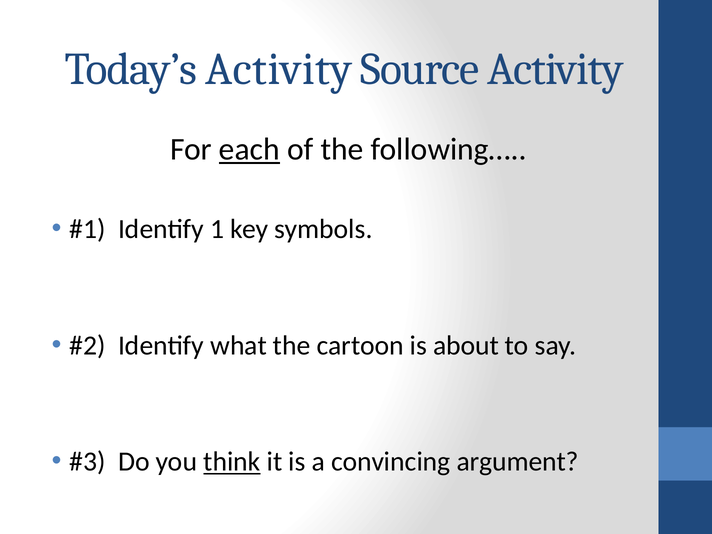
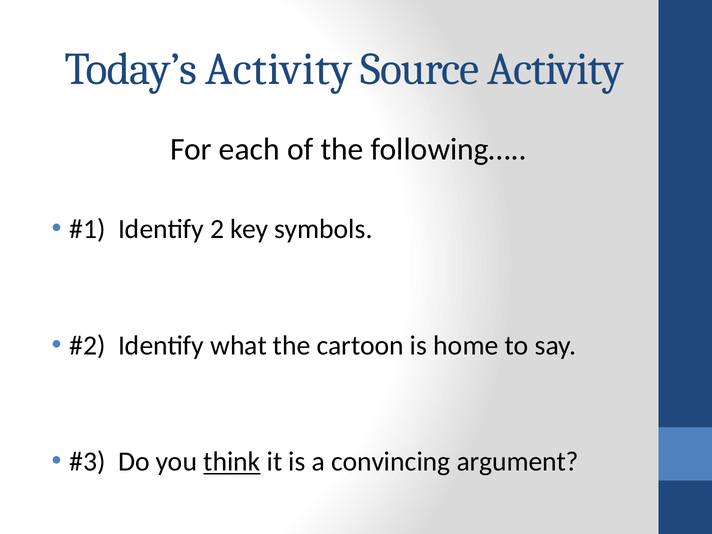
each underline: present -> none
1: 1 -> 2
about: about -> home
